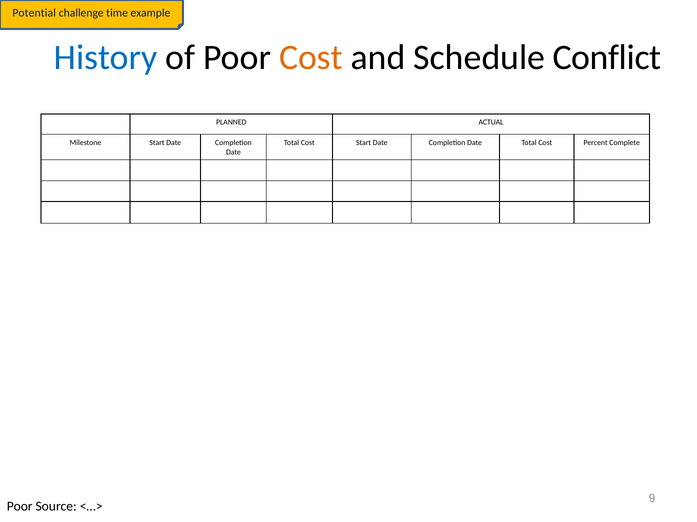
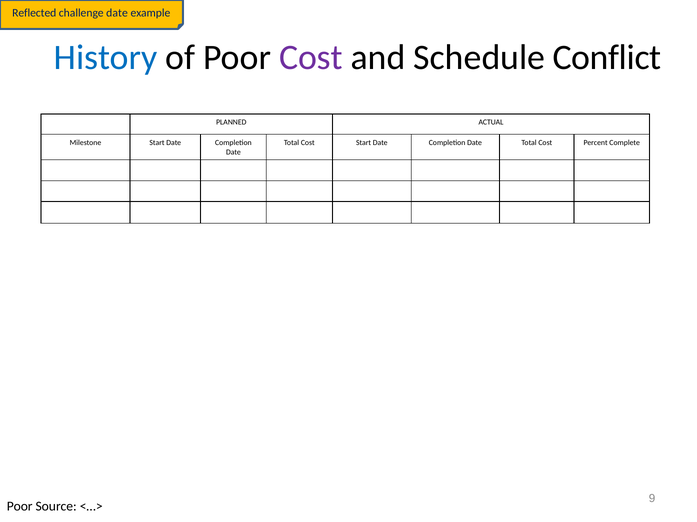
Potential: Potential -> Reflected
challenge time: time -> date
Cost at (311, 58) colour: orange -> purple
